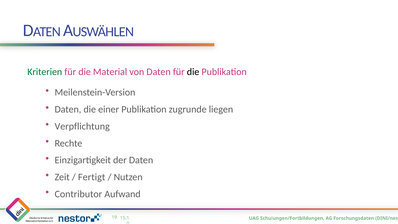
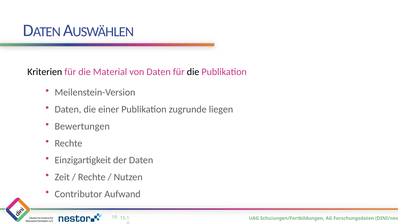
Kriterien colour: green -> black
Verpflichtung: Verpflichtung -> Bewertungen
Fertigt at (92, 177): Fertigt -> Rechte
